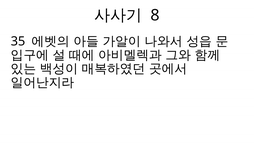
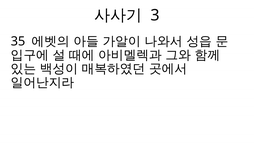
8: 8 -> 3
